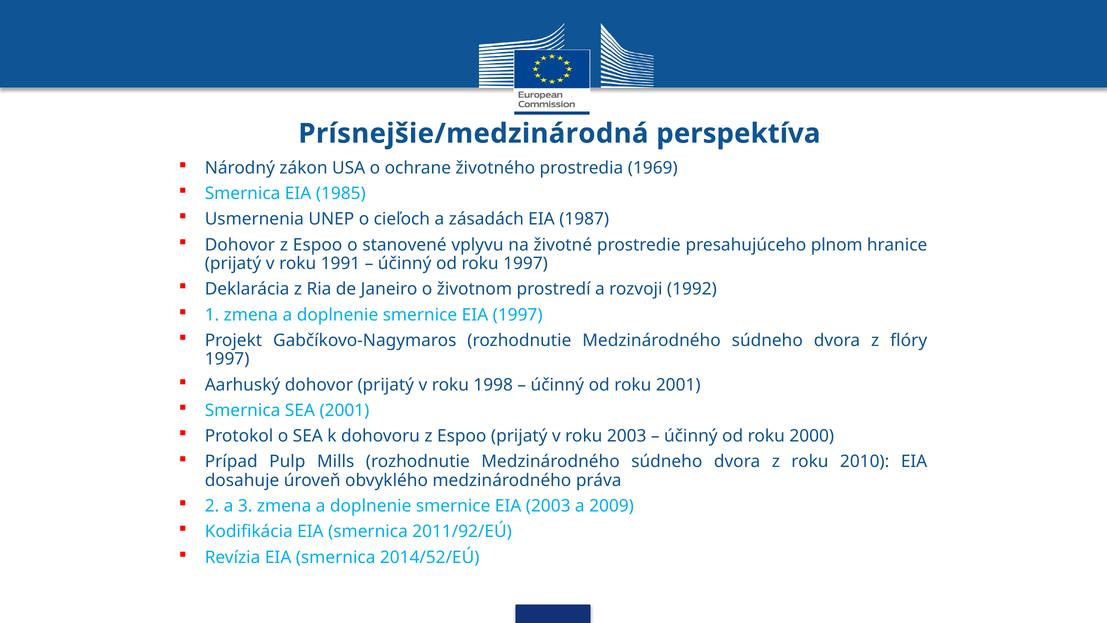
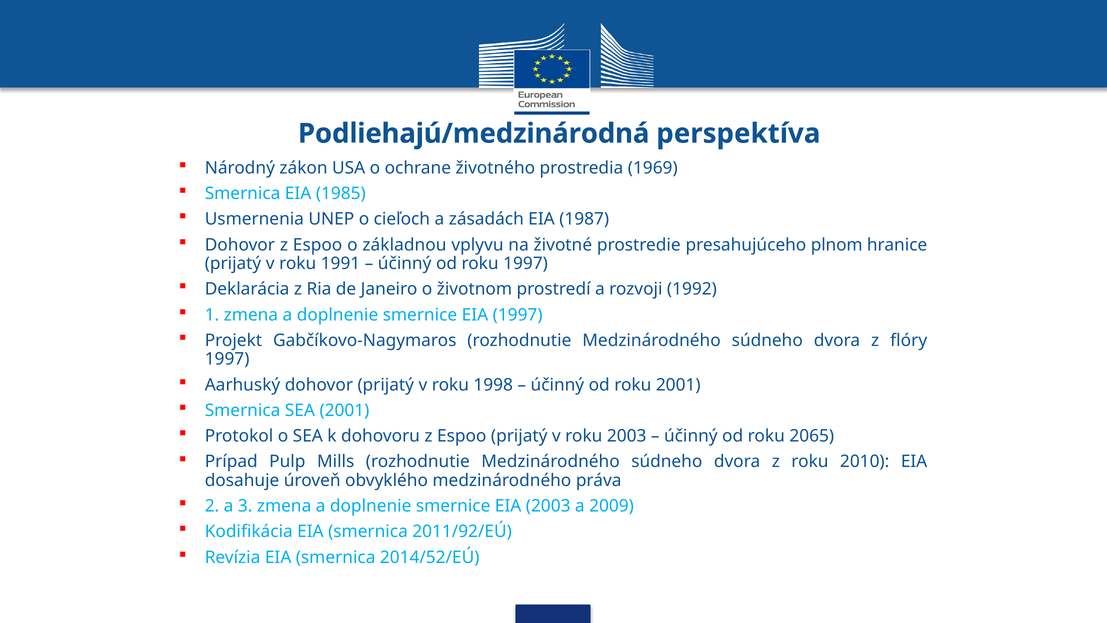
Prísnejšie/medzinárodná: Prísnejšie/medzinárodná -> Podliehajú/medzinárodná
stanovené: stanovené -> základnou
2000: 2000 -> 2065
